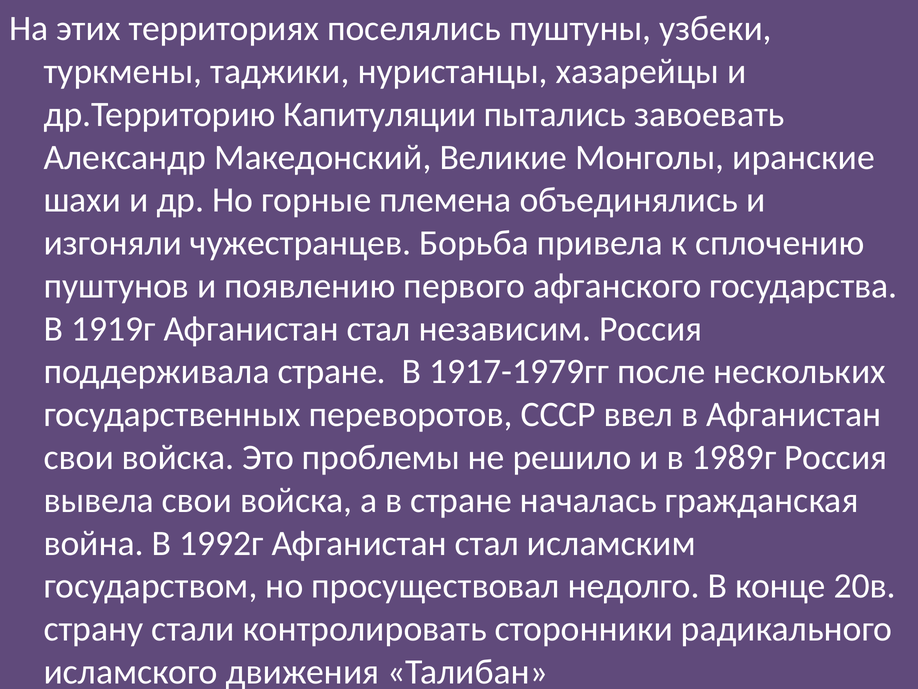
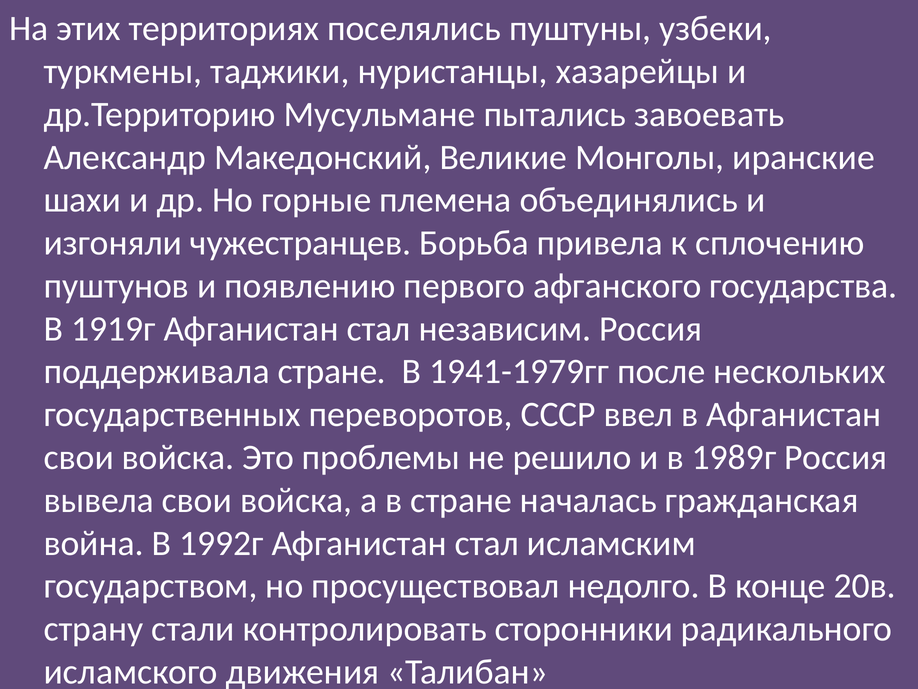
Капитуляции: Капитуляции -> Мусульмане
1917-1979гг: 1917-1979гг -> 1941-1979гг
